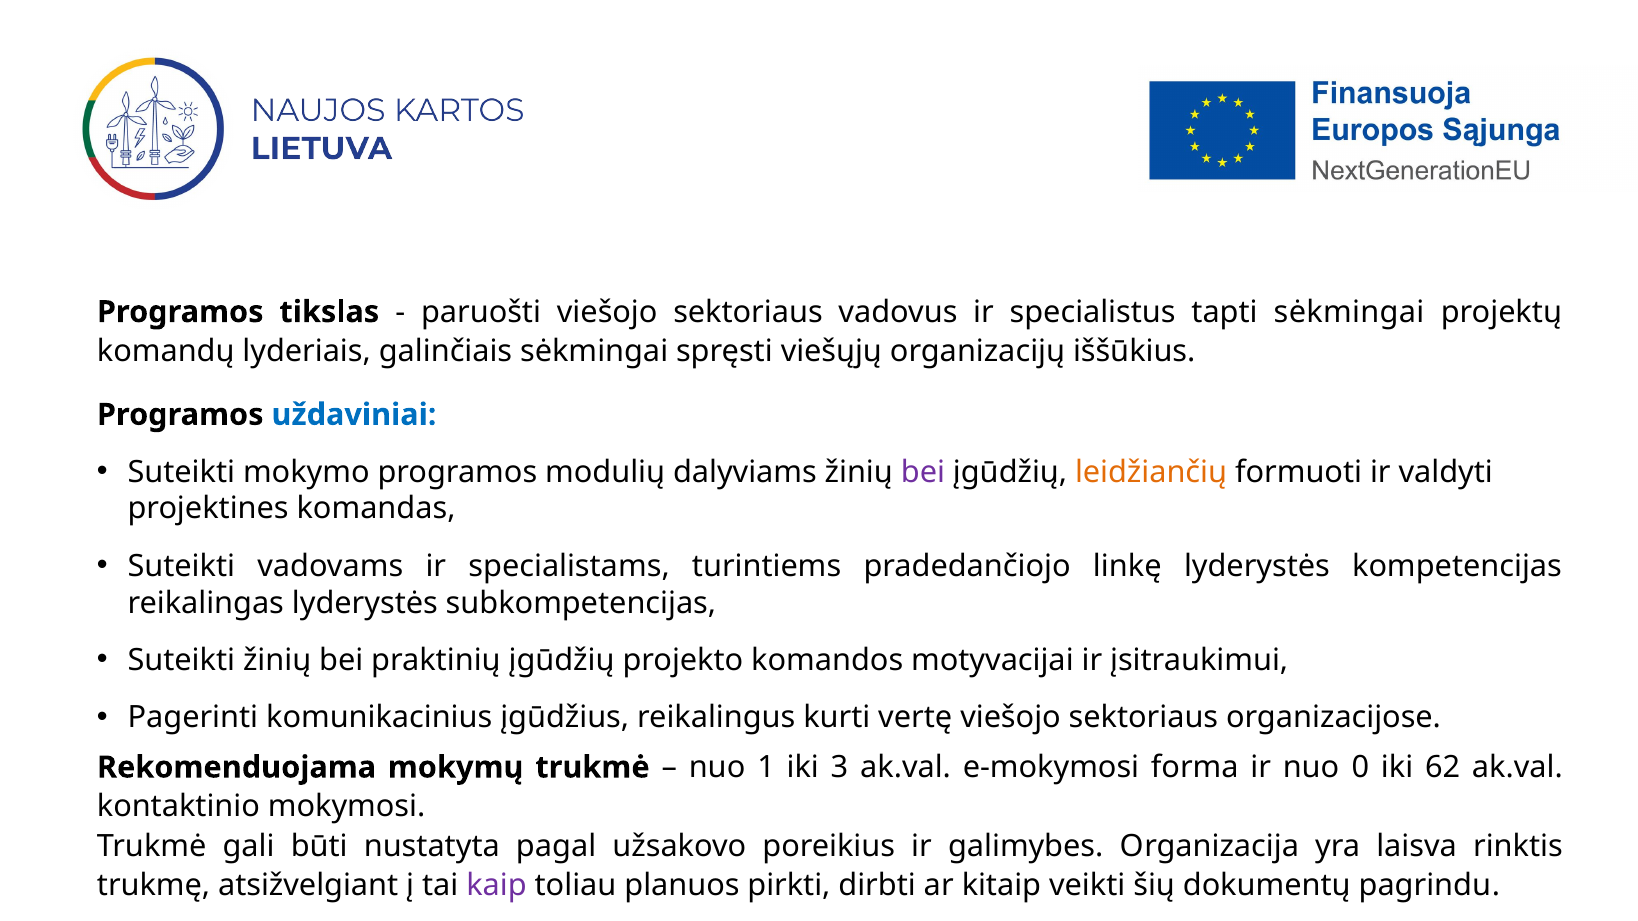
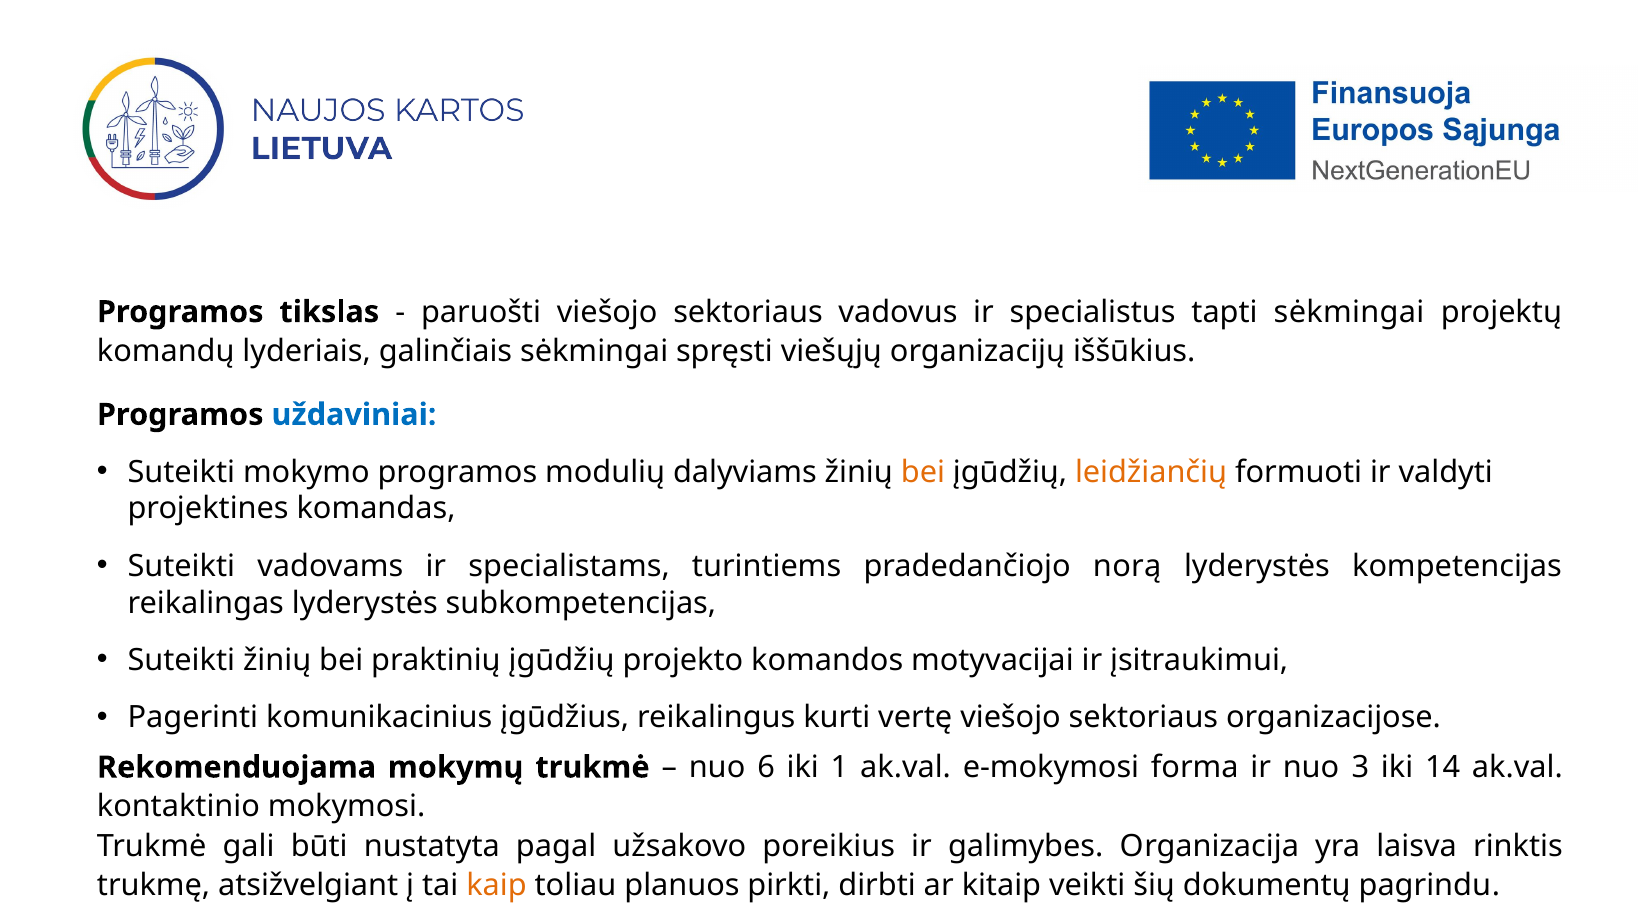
bei at (923, 472) colour: purple -> orange
linkę: linkę -> norą
1: 1 -> 6
3: 3 -> 1
0: 0 -> 3
62: 62 -> 14
kaip colour: purple -> orange
